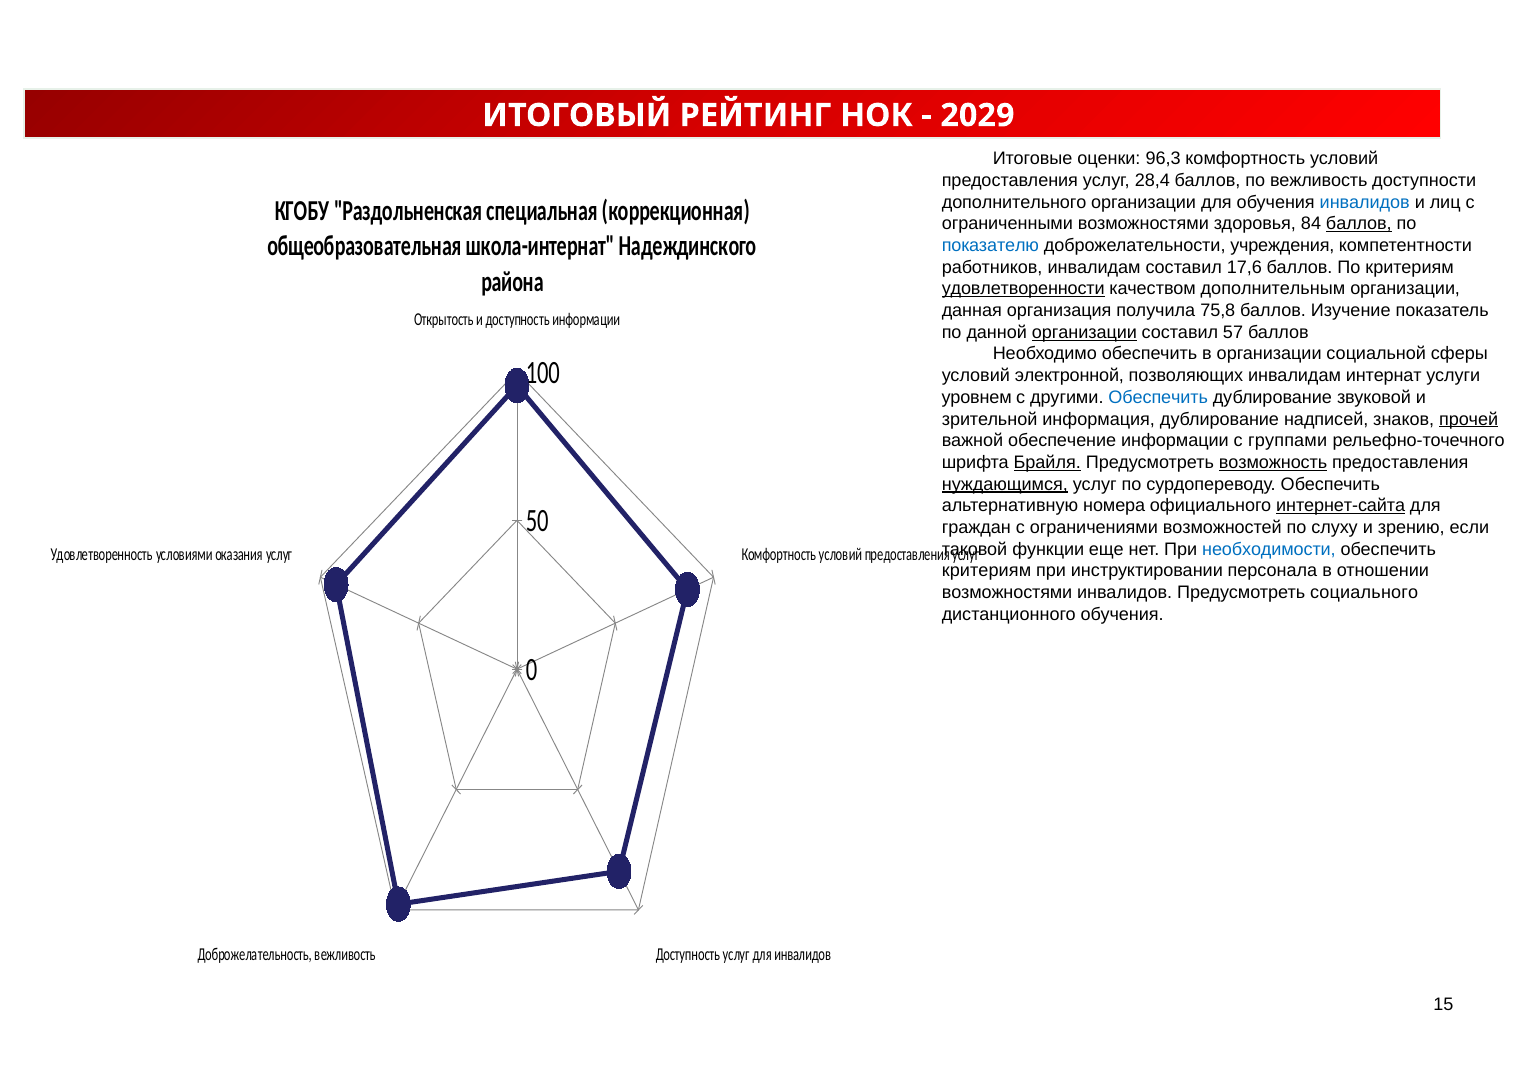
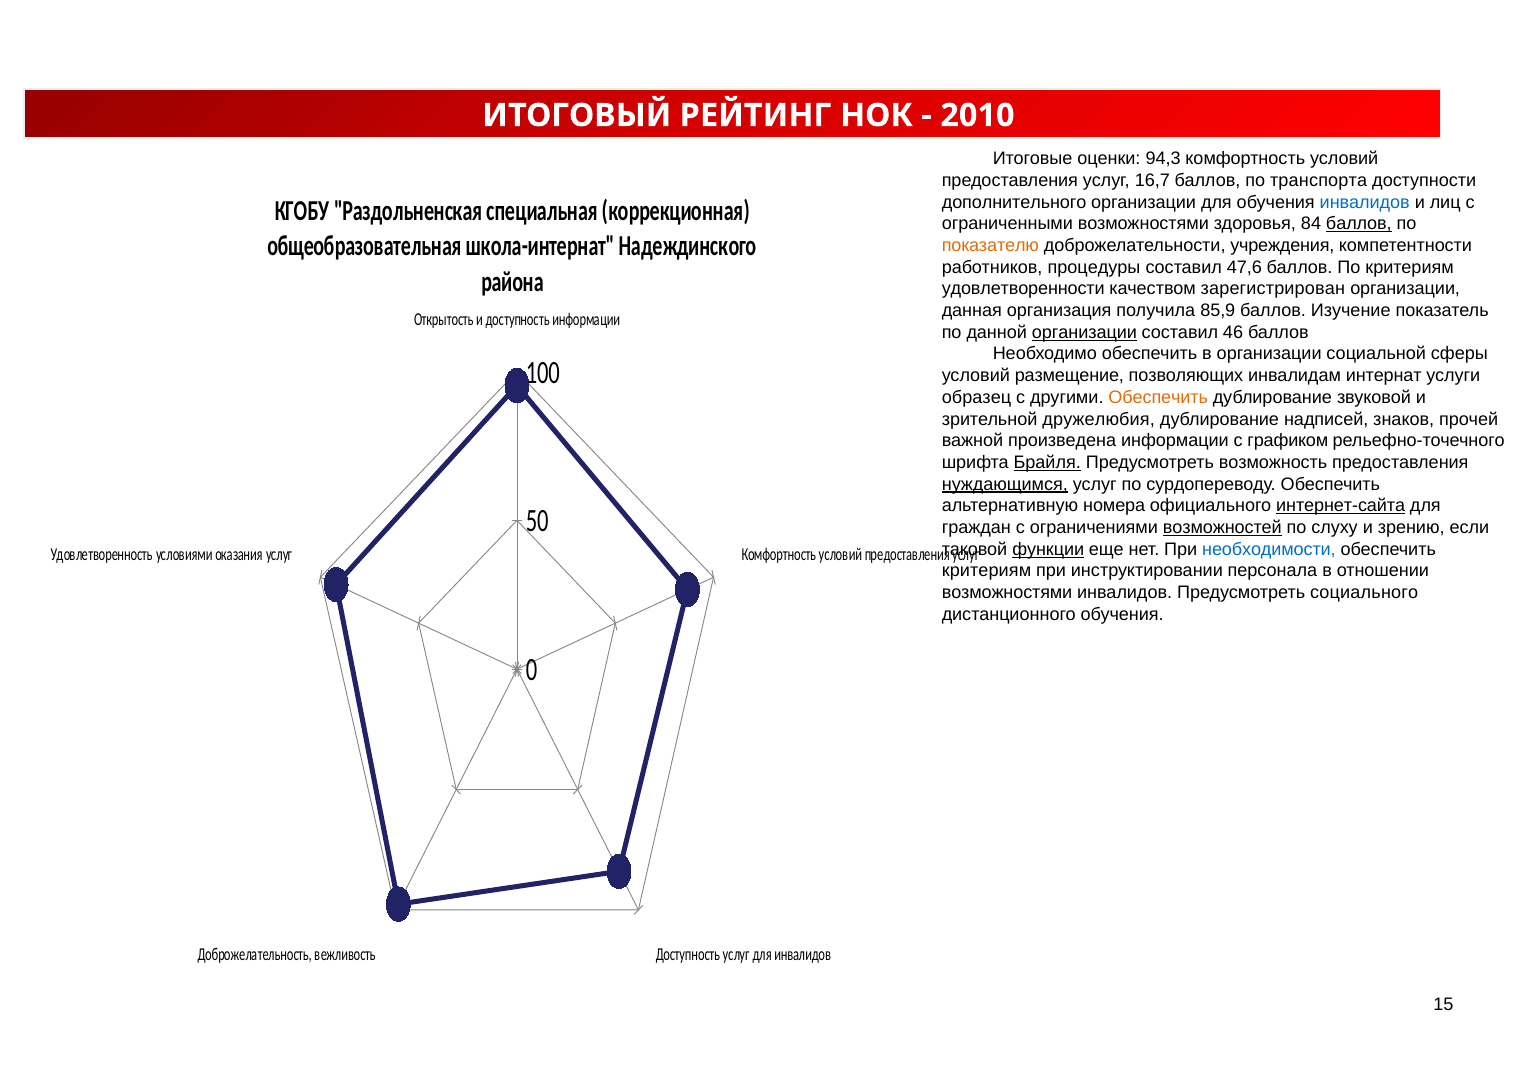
2029: 2029 -> 2010
96,3: 96,3 -> 94,3
28,4: 28,4 -> 16,7
по вежливость: вежливость -> транспорта
показателю colour: blue -> orange
работников инвалидам: инвалидам -> процедуры
17,6: 17,6 -> 47,6
удовлетворенности underline: present -> none
дополнительным: дополнительным -> зарегистрирован
75,8: 75,8 -> 85,9
57: 57 -> 46
электронной: электронной -> размещение
уровнем: уровнем -> образец
Обеспечить at (1158, 398) colour: blue -> orange
информация: информация -> дружелюбия
прочей underline: present -> none
обеспечение: обеспечение -> произведена
группами: группами -> графиком
возможность underline: present -> none
возможностей underline: none -> present
функции underline: none -> present
